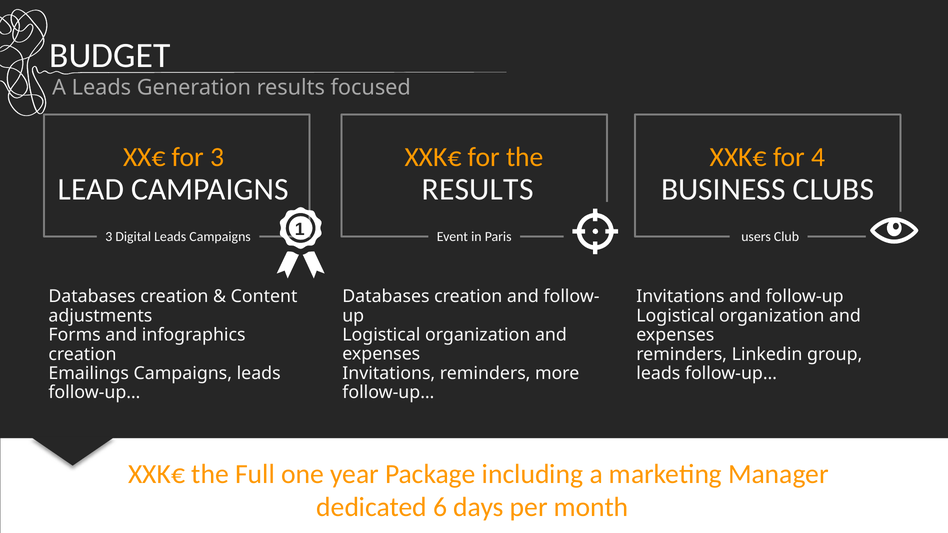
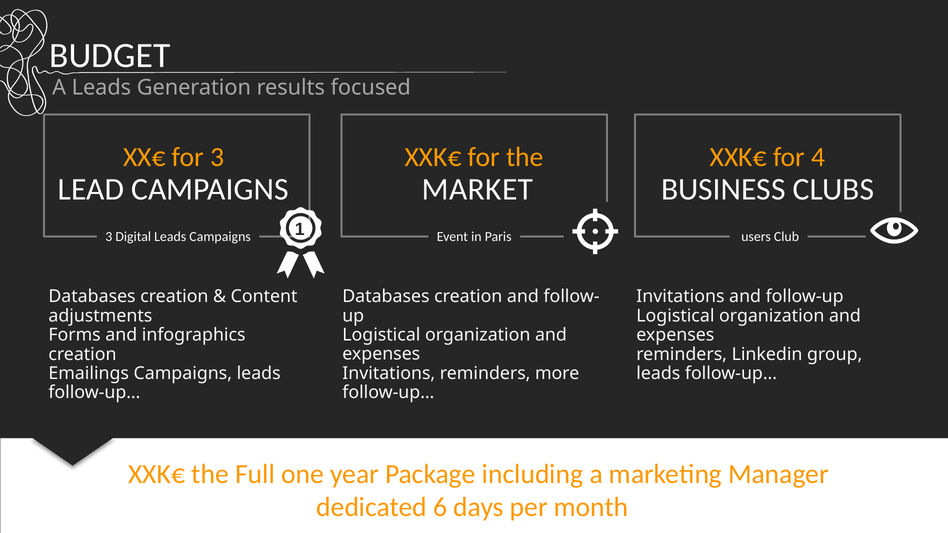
RESULTS at (478, 190): RESULTS -> MARKET
